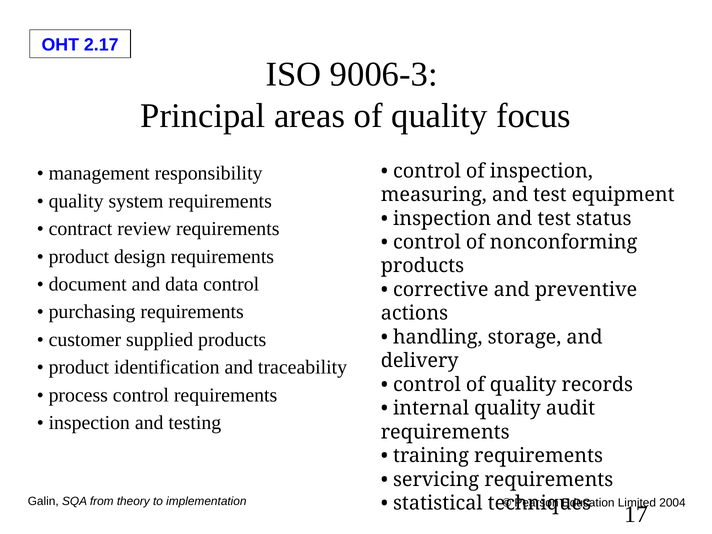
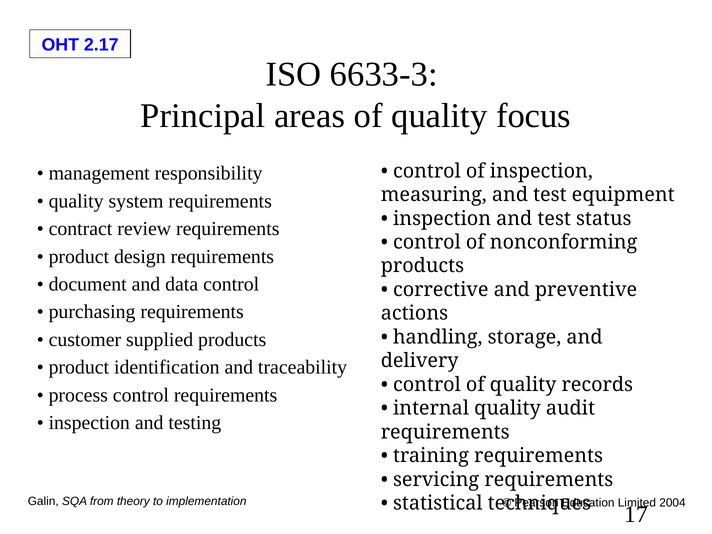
9006-3: 9006-3 -> 6633-3
